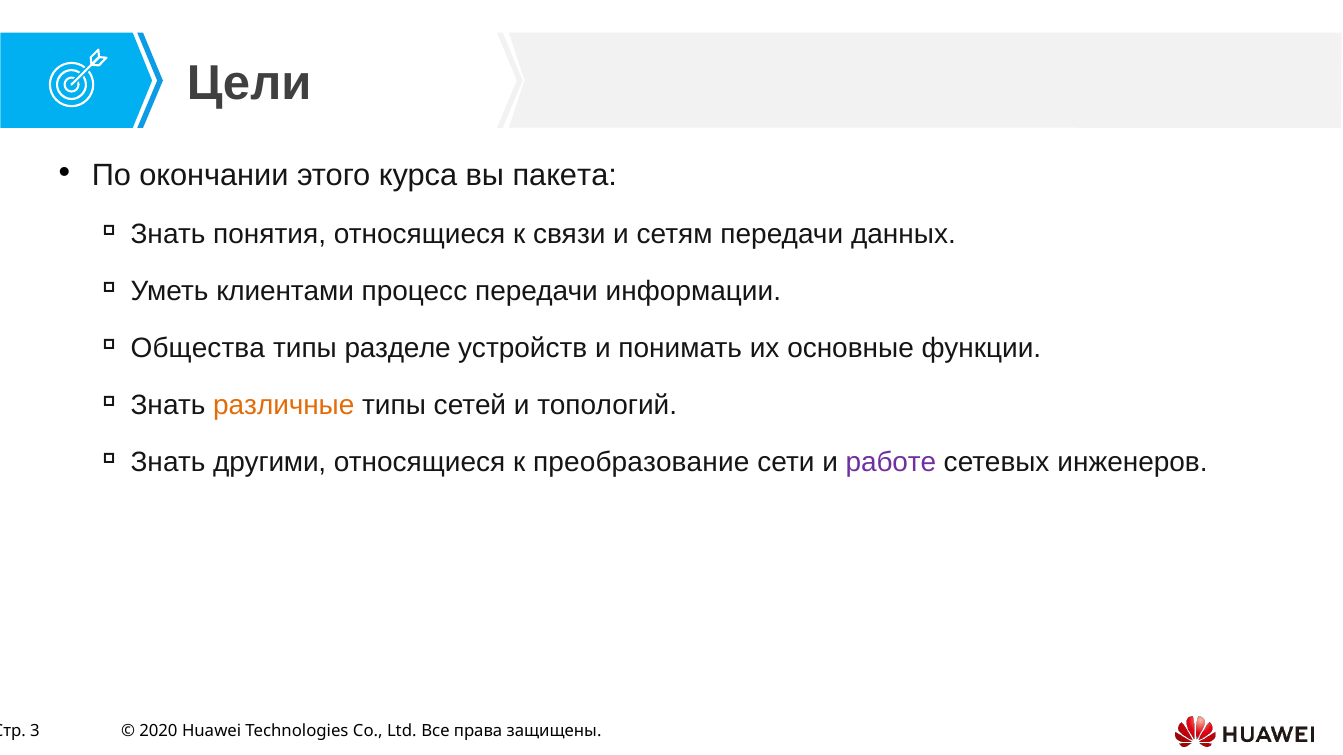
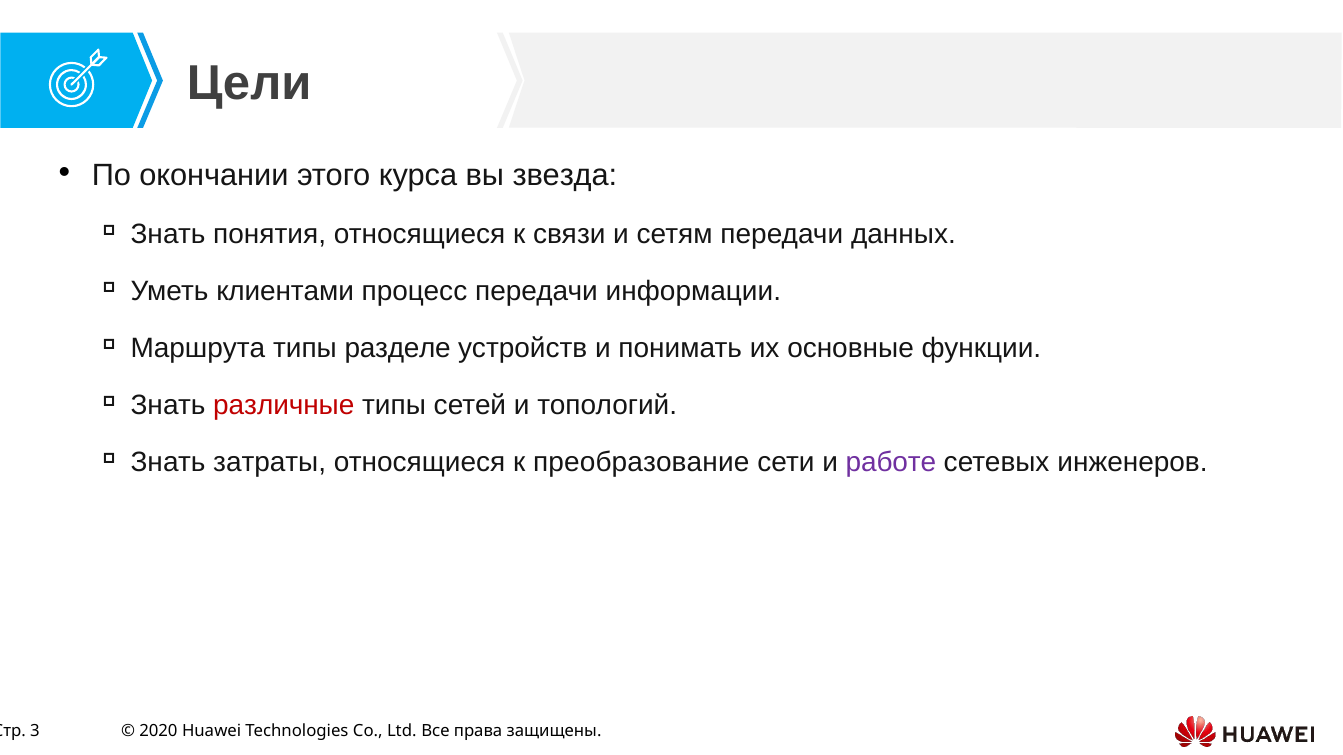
пакета: пакета -> звезда
Общества: Общества -> Маршрута
различные colour: orange -> red
другими: другими -> затраты
